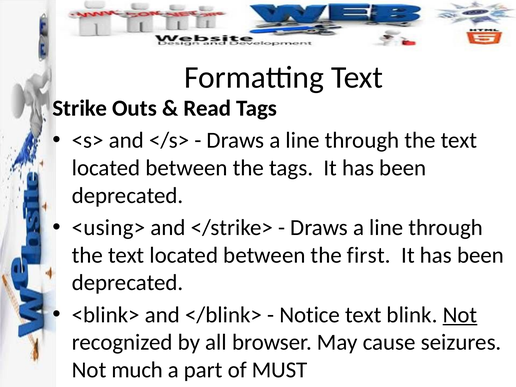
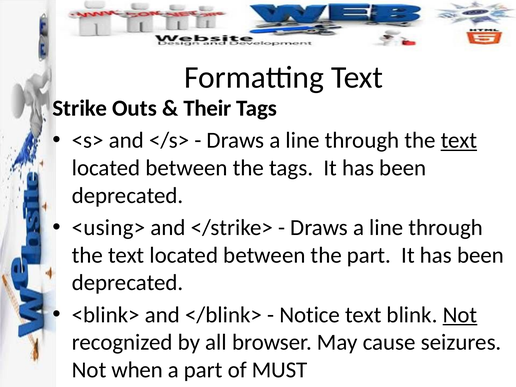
Read: Read -> Their
text at (459, 140) underline: none -> present
the first: first -> part
much: much -> when
